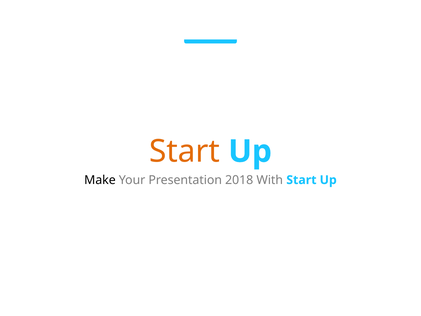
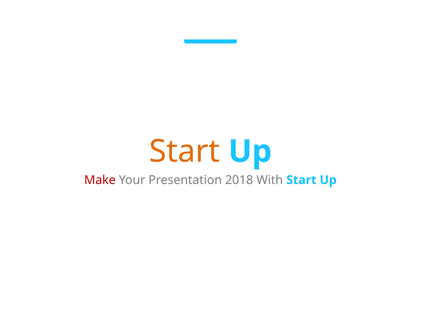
Make colour: black -> red
